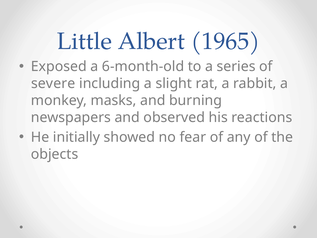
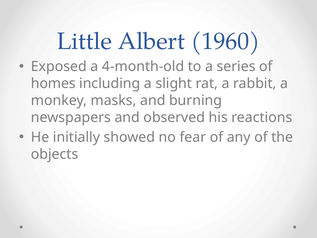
1965: 1965 -> 1960
6-month-old: 6-month-old -> 4-month-old
severe: severe -> homes
